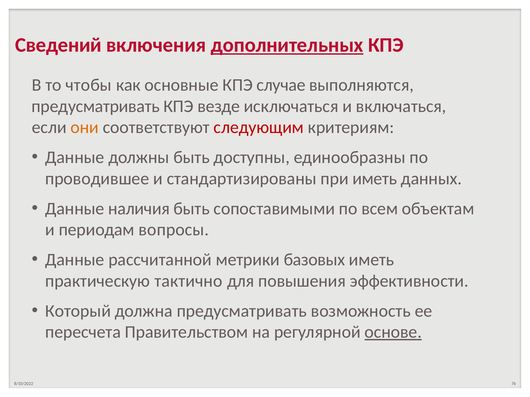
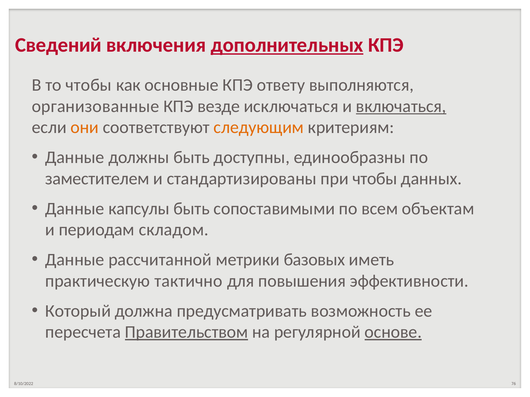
случае: случае -> ответу
предусматривать at (96, 106): предусматривать -> организованные
включаться underline: none -> present
следующим colour: red -> orange
проводившее: проводившее -> заместителем
при иметь: иметь -> чтобы
наличия: наличия -> капсулы
вопросы: вопросы -> складом
Правительством underline: none -> present
